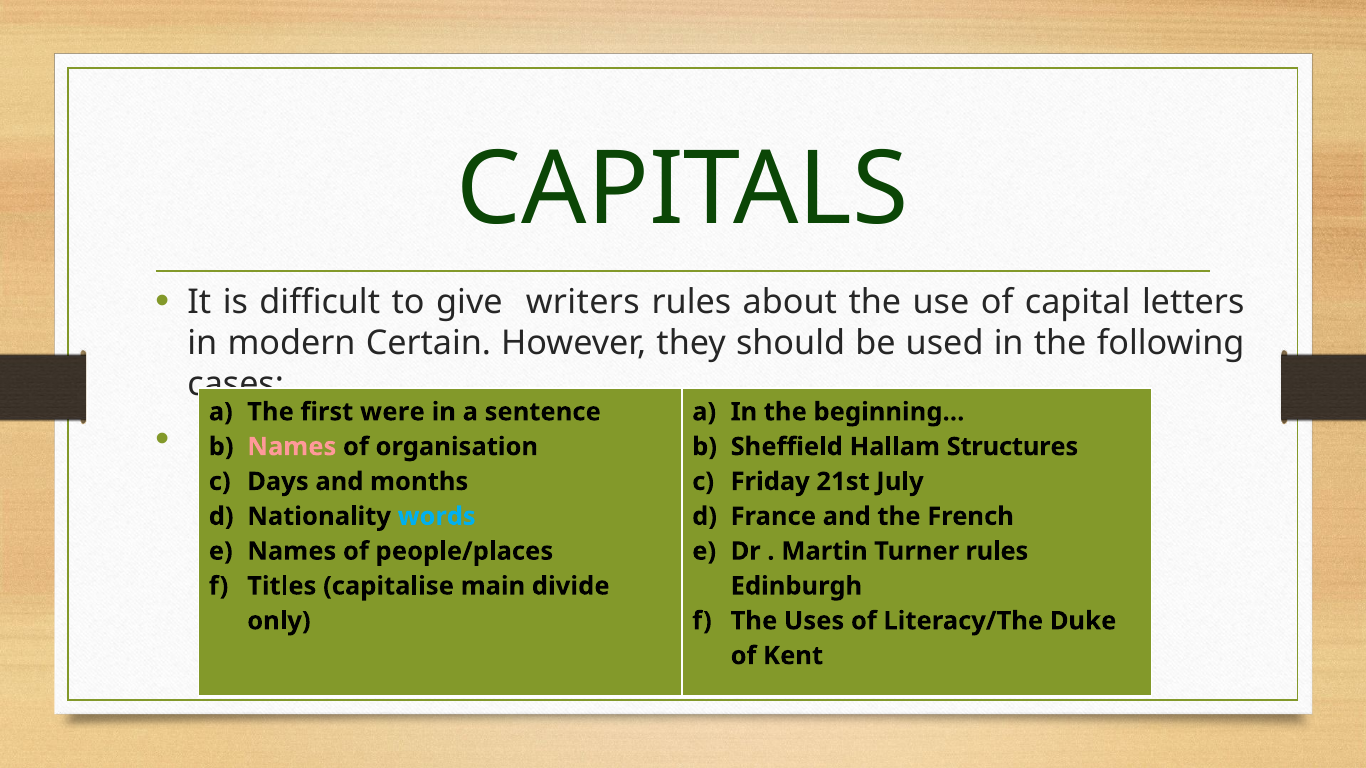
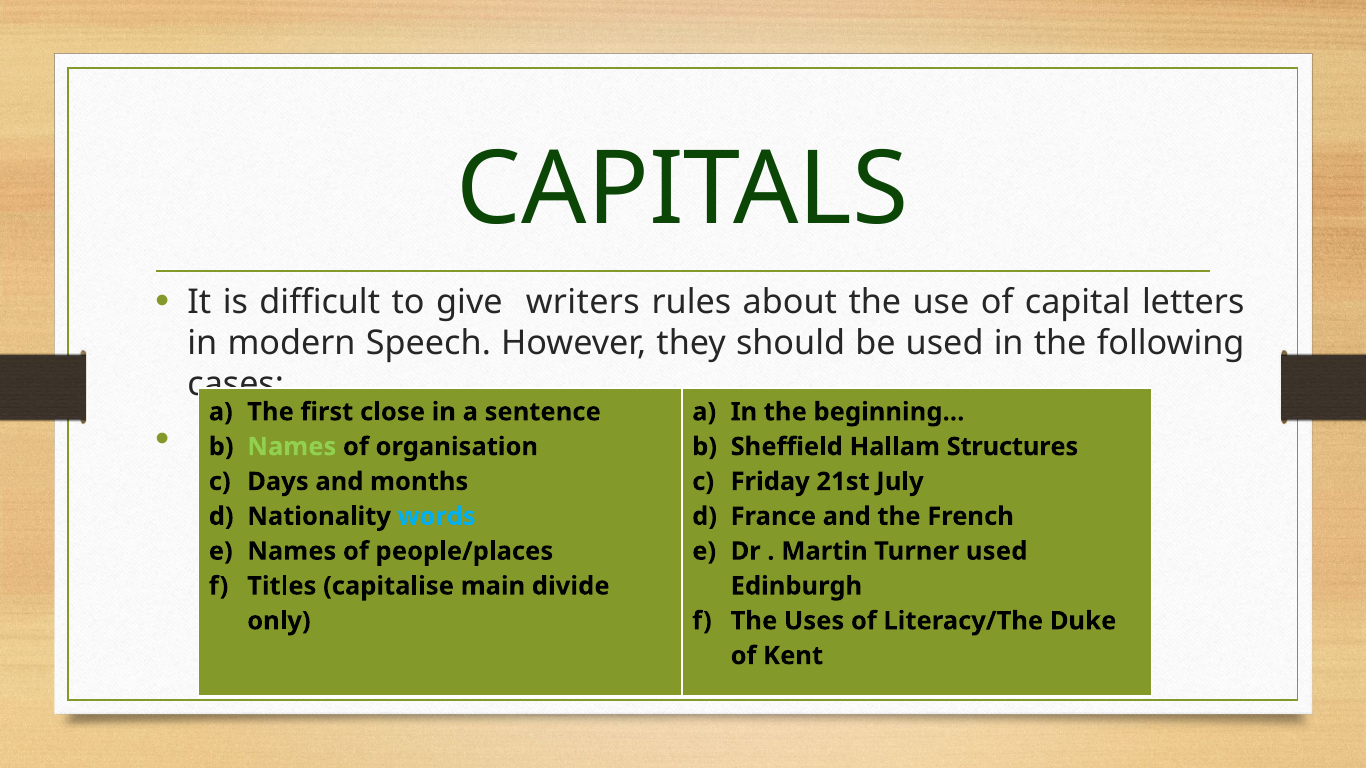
Certain: Certain -> Speech
were: were -> close
Names at (292, 447) colour: pink -> light green
Turner rules: rules -> used
